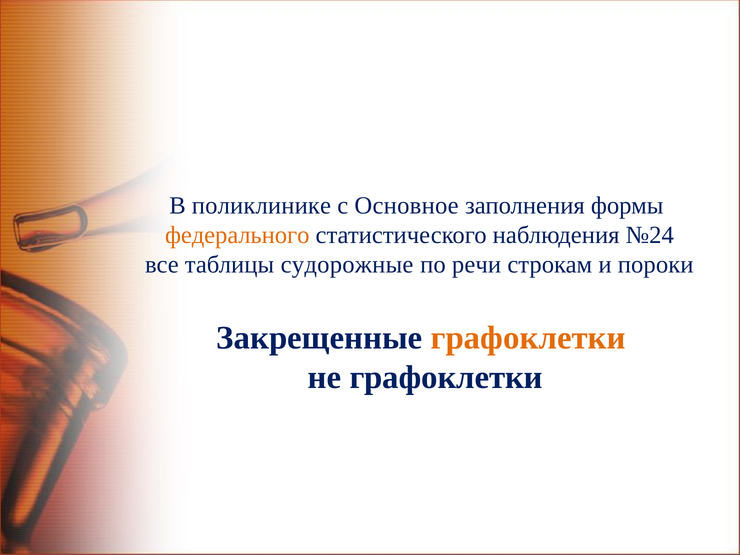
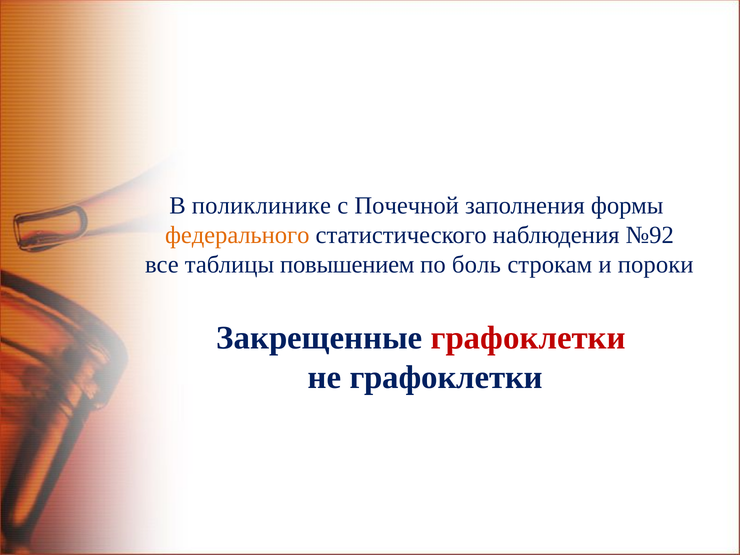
Основное: Основное -> Почечной
№24: №24 -> №92
судорожные: судорожные -> повышением
речи: речи -> боль
графоклетки at (528, 338) colour: orange -> red
